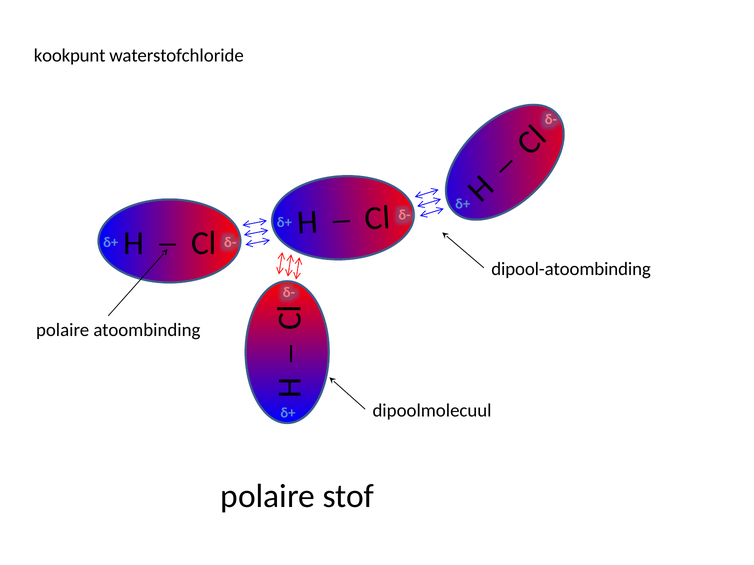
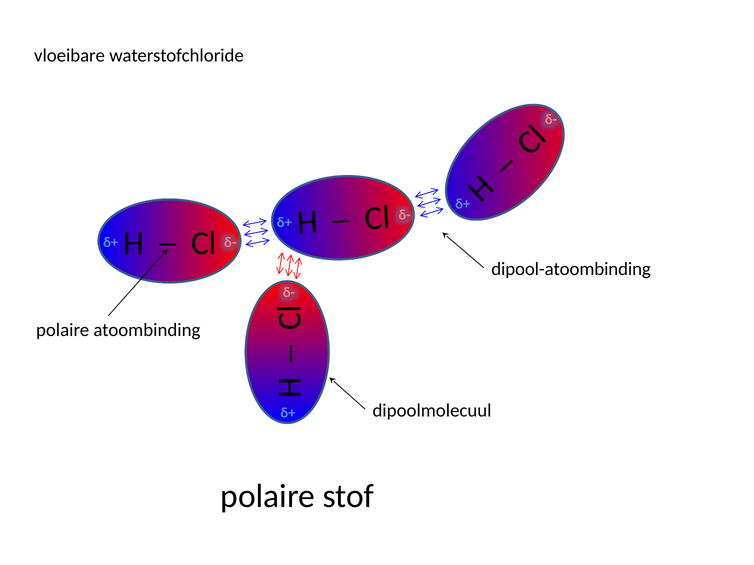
kookpunt: kookpunt -> vloeibare
